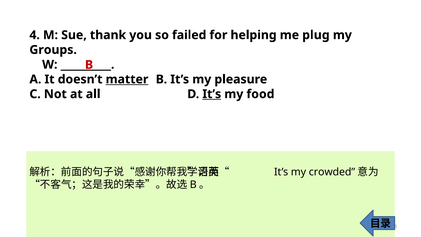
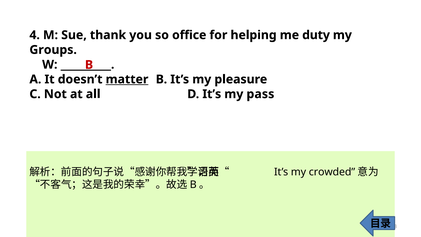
failed: failed -> office
plug: plug -> duty
It’s at (212, 94) underline: present -> none
food: food -> pass
